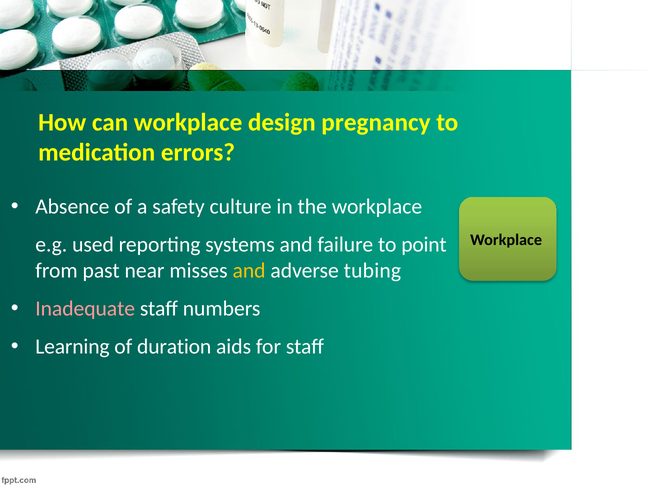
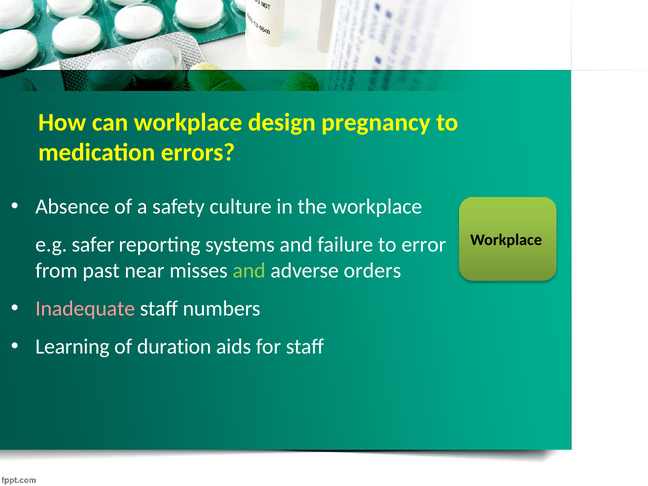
used: used -> safer
point: point -> error
and at (249, 271) colour: yellow -> light green
tubing: tubing -> orders
